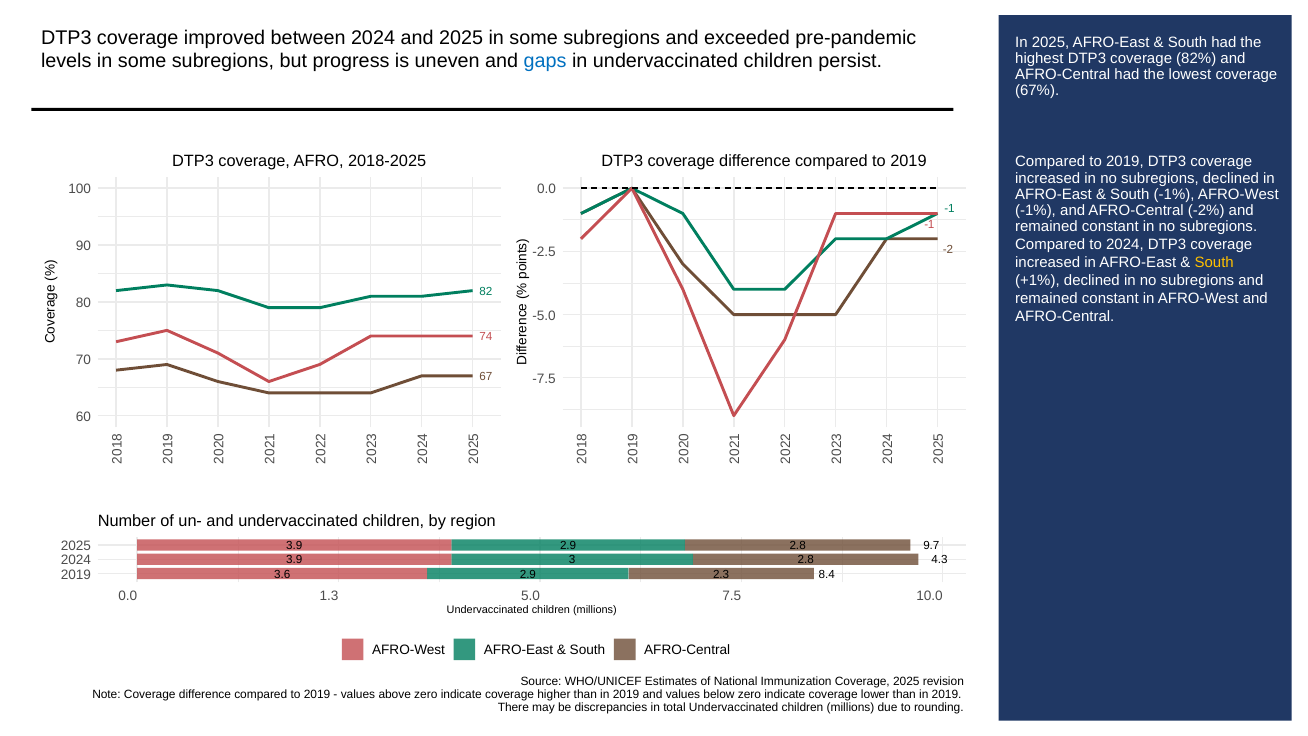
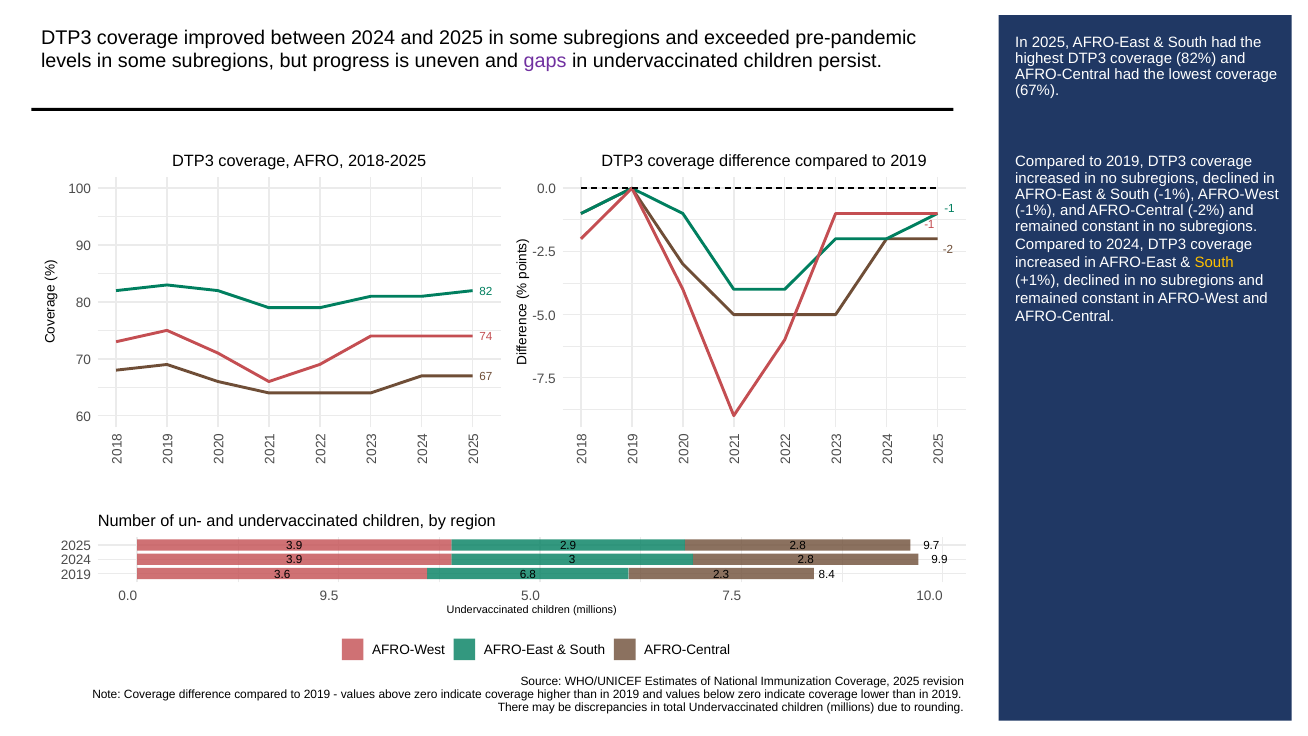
gaps colour: blue -> purple
4.3: 4.3 -> 9.9
2.9 at (528, 574): 2.9 -> 6.8
1.3: 1.3 -> 9.5
